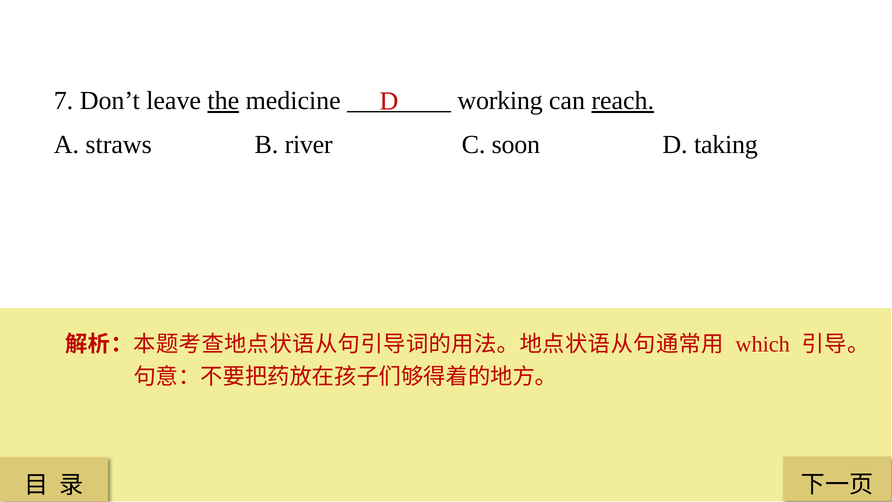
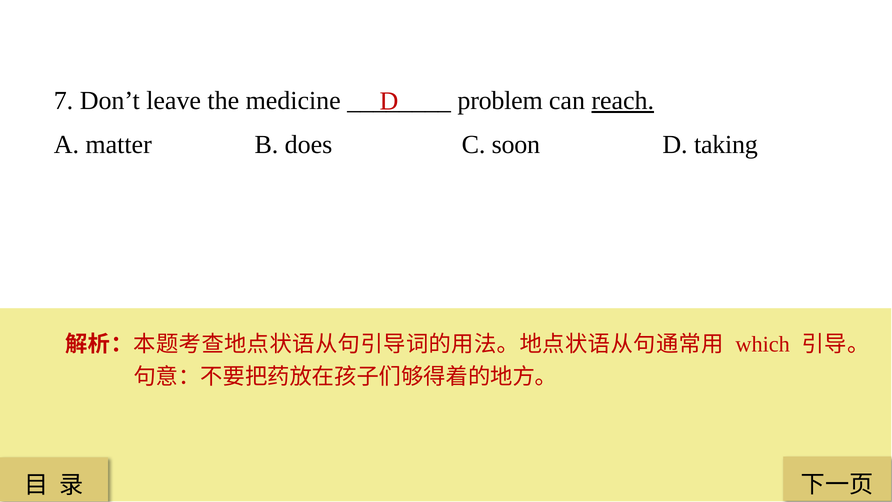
the underline: present -> none
working: working -> problem
straws: straws -> matter
river: river -> does
